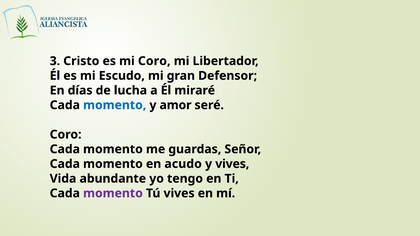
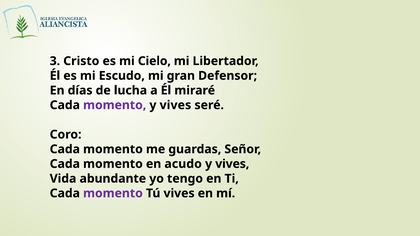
mi Coro: Coro -> Cielo
momento at (115, 105) colour: blue -> purple
amor at (176, 105): amor -> vives
